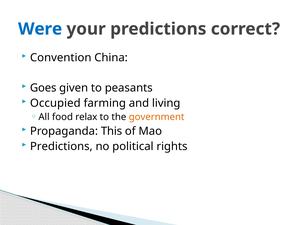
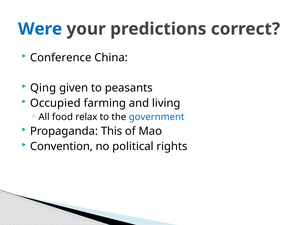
Convention: Convention -> Conference
Goes: Goes -> Qing
government colour: orange -> blue
Predictions at (61, 147): Predictions -> Convention
